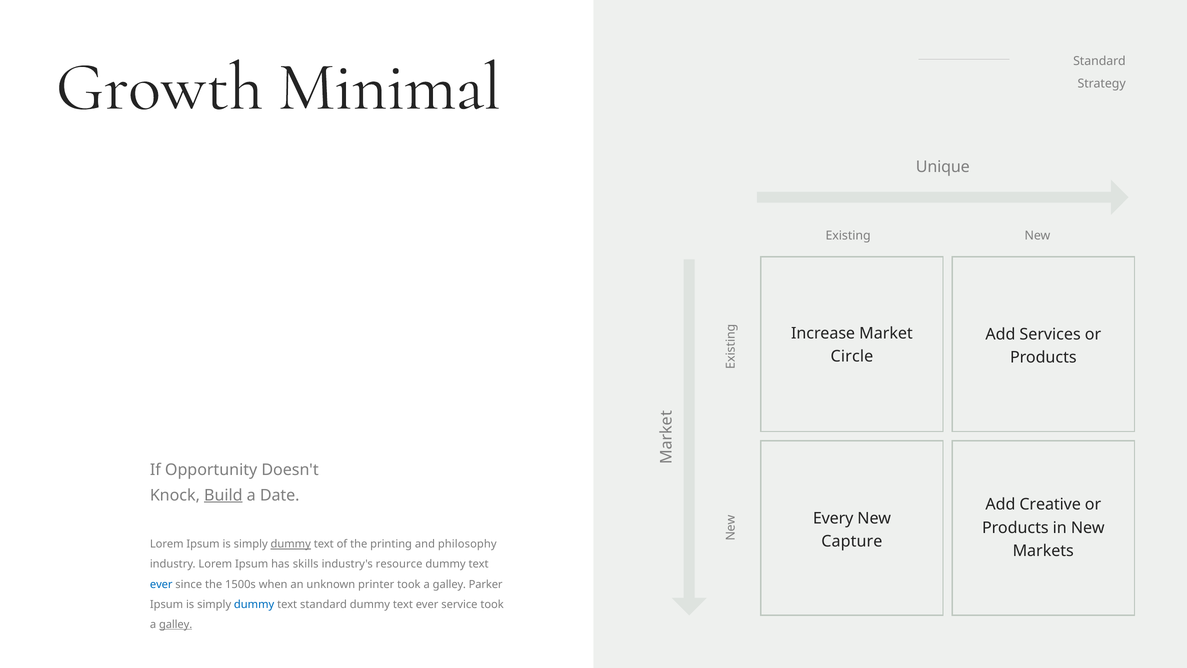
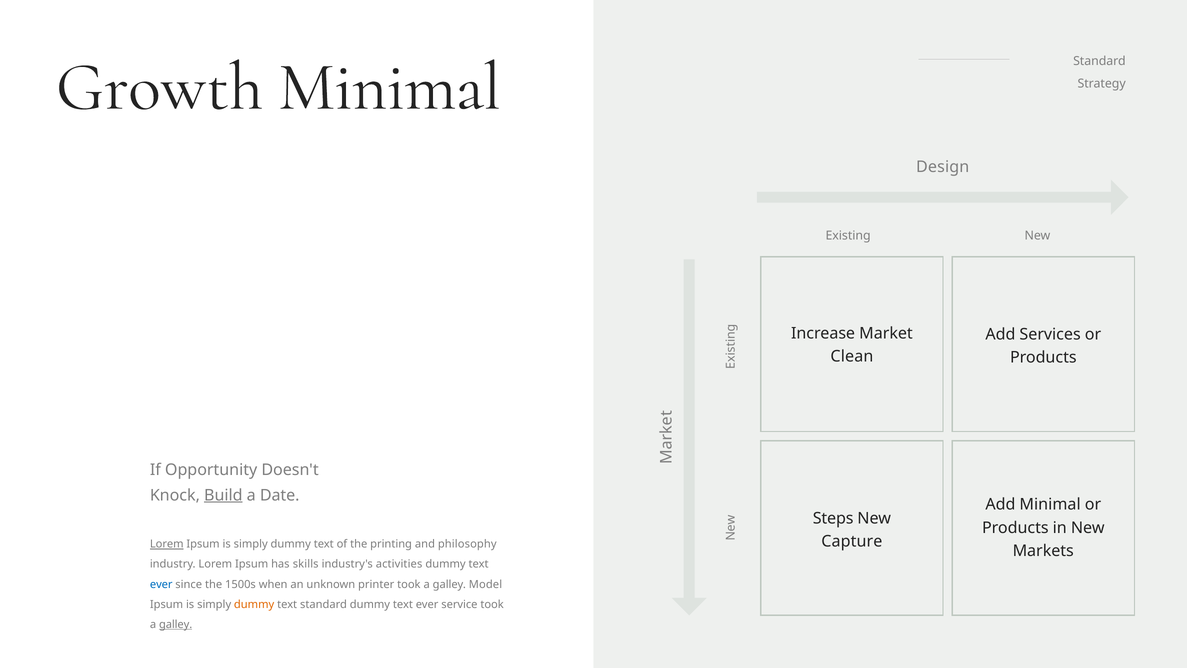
Unique: Unique -> Design
Circle: Circle -> Clean
Add Creative: Creative -> Minimal
Every: Every -> Steps
Lorem at (167, 544) underline: none -> present
dummy at (291, 544) underline: present -> none
resource: resource -> activities
Parker: Parker -> Model
dummy at (254, 604) colour: blue -> orange
